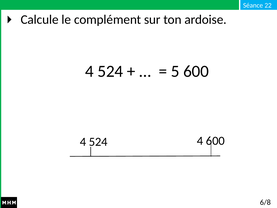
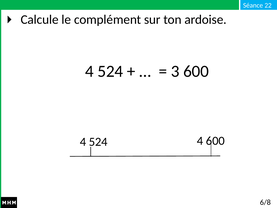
5: 5 -> 3
